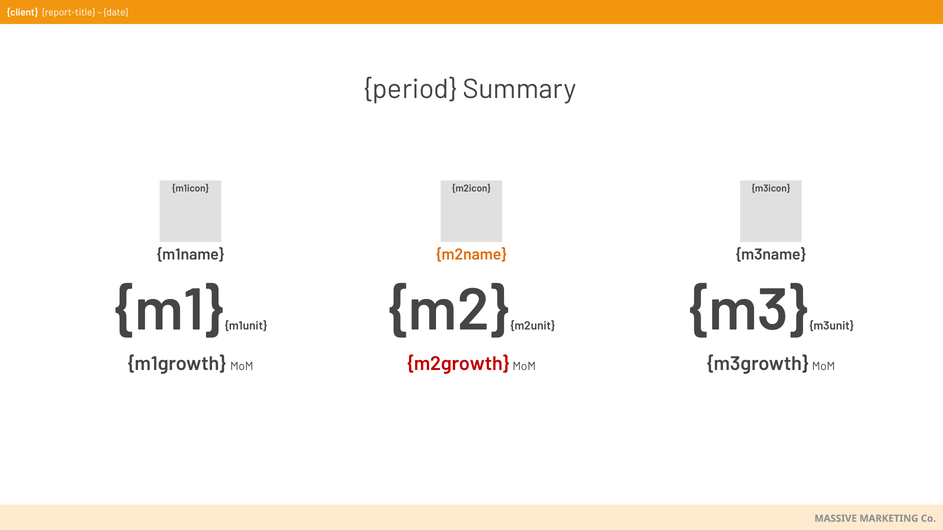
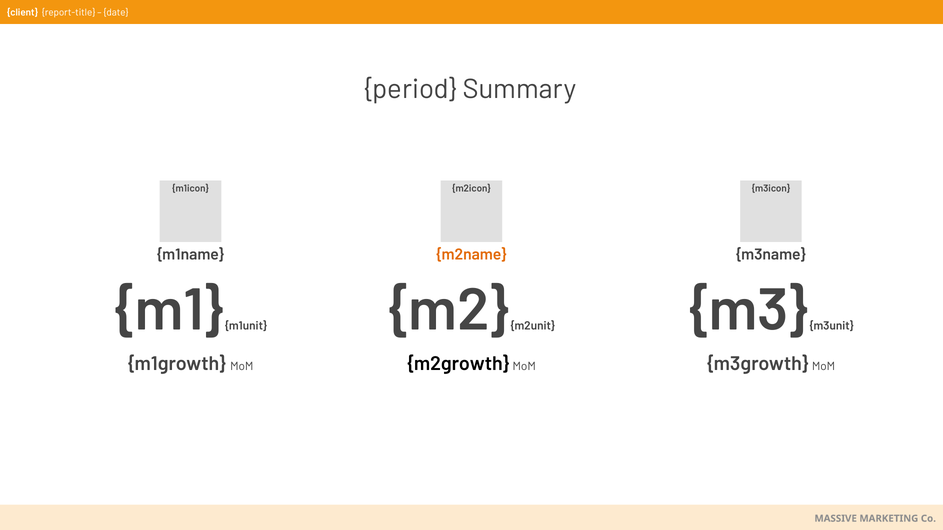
m2growth colour: red -> black
